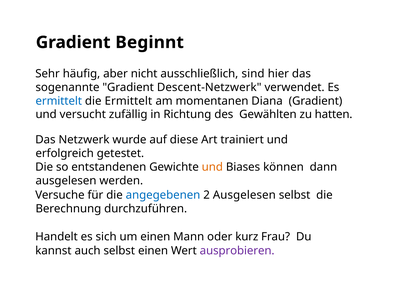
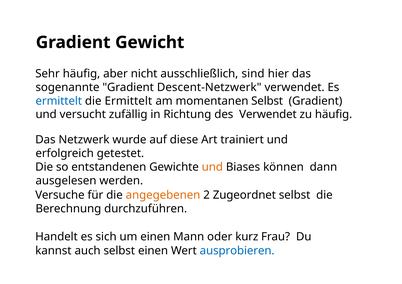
Beginnt: Beginnt -> Gewicht
momentanen Diana: Diana -> Selbst
des Gewählten: Gewählten -> Verwendet
zu hatten: hatten -> häufig
angegebenen colour: blue -> orange
2 Ausgelesen: Ausgelesen -> Zugeordnet
ausprobieren colour: purple -> blue
